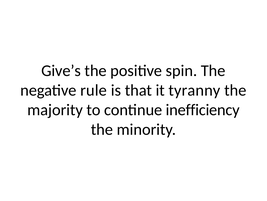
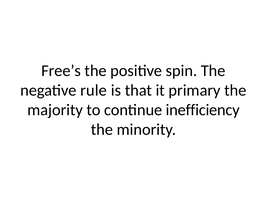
Give’s: Give’s -> Free’s
tyranny: tyranny -> primary
